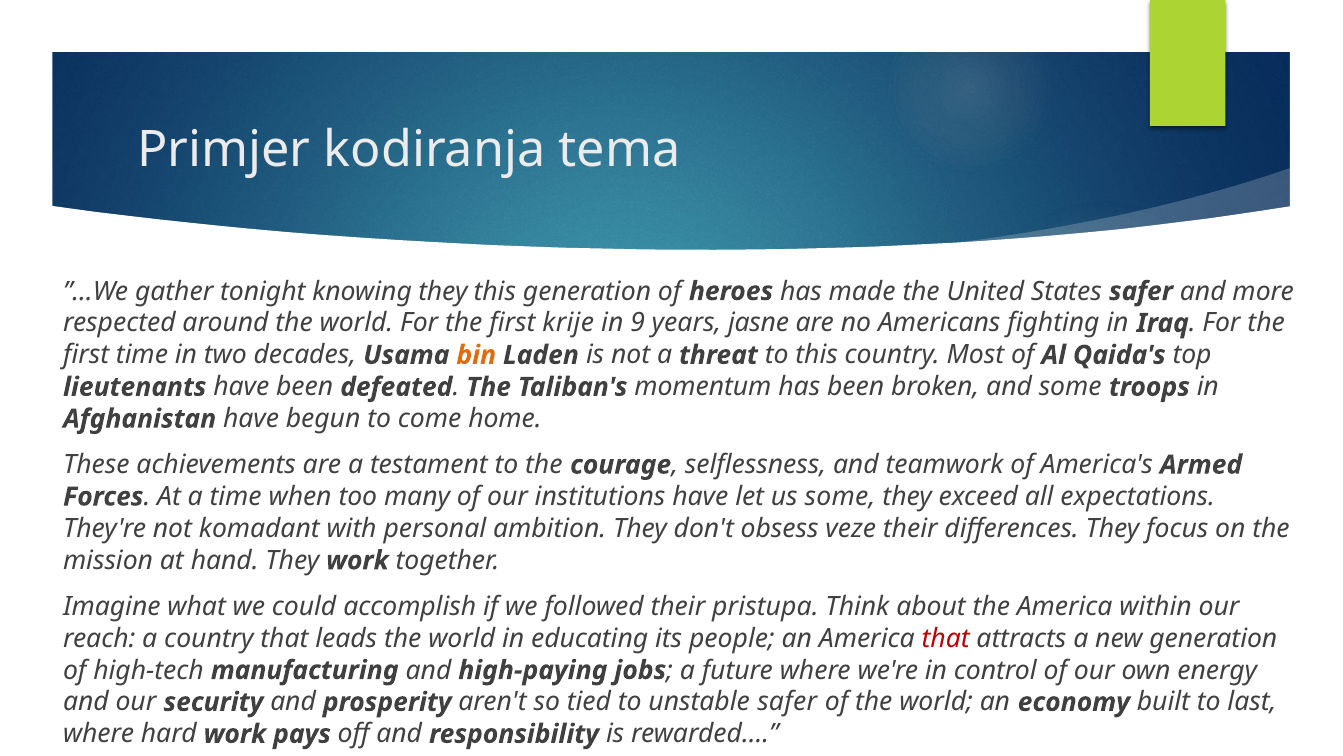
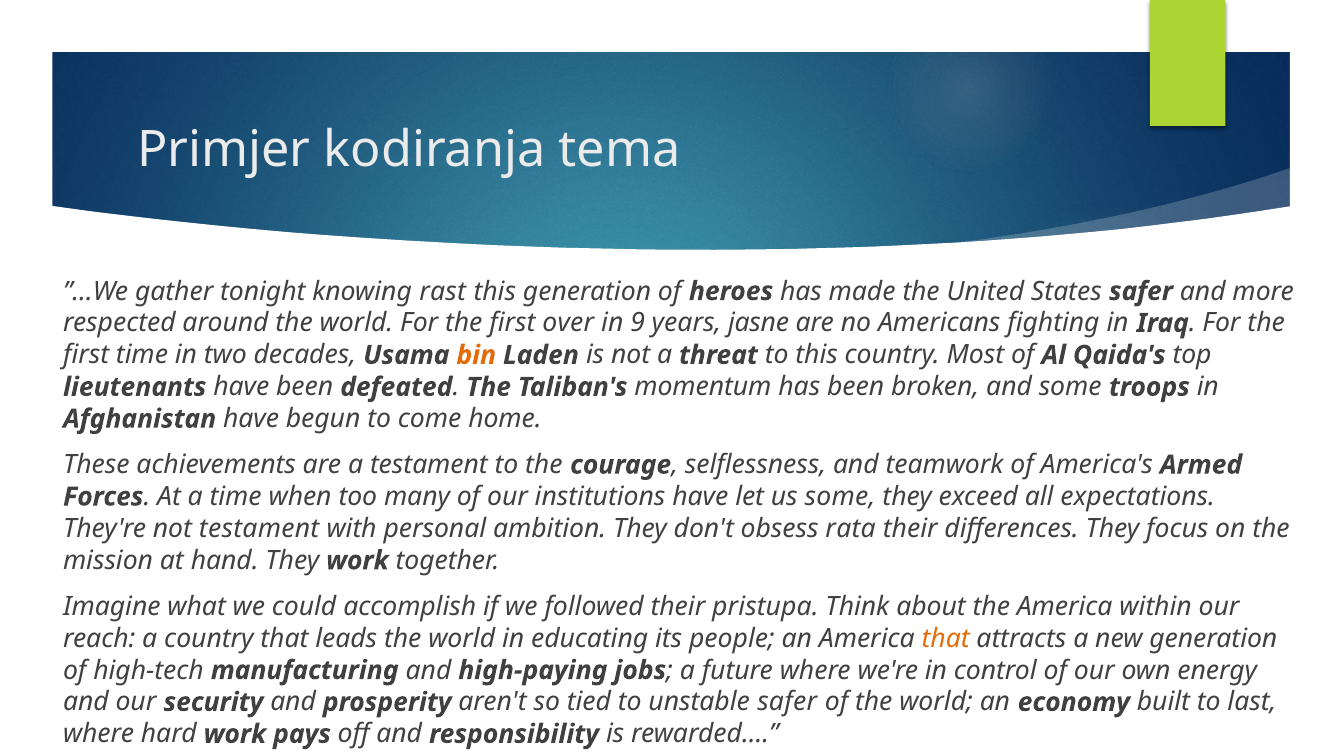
knowing they: they -> rast
krije: krije -> over
not komadant: komadant -> testament
veze: veze -> rata
that at (946, 638) colour: red -> orange
